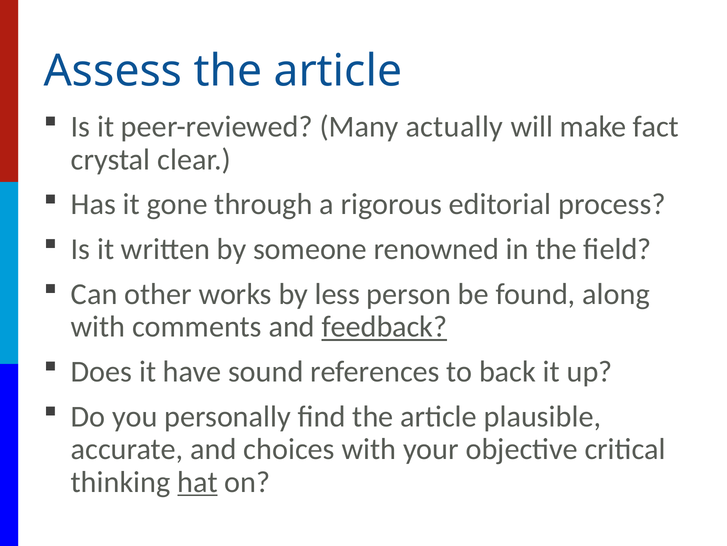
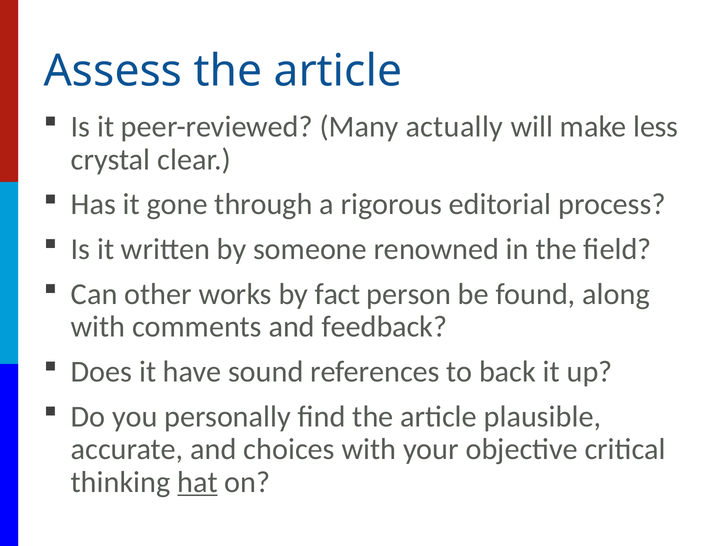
fact: fact -> less
less: less -> fact
feedback underline: present -> none
